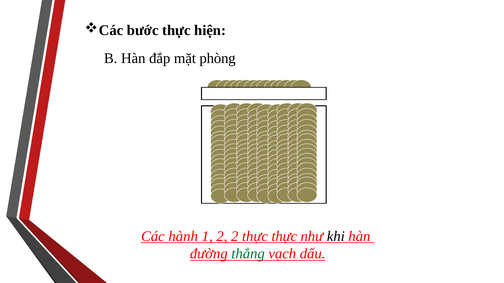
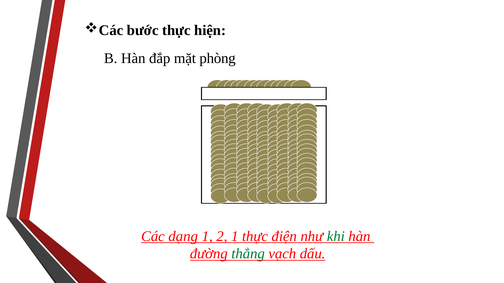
hành: hành -> dạng
2 2: 2 -> 1
thực thực: thực -> điện
khi colour: black -> green
